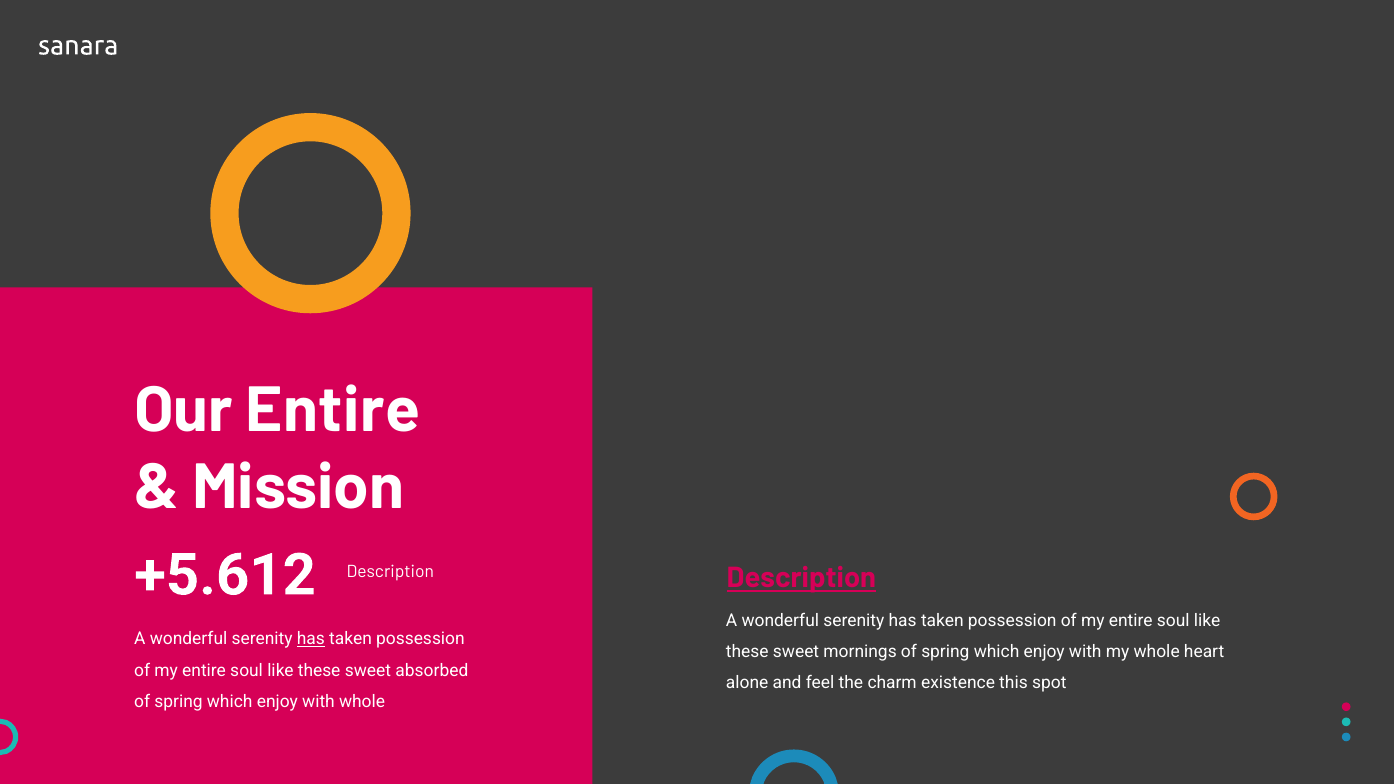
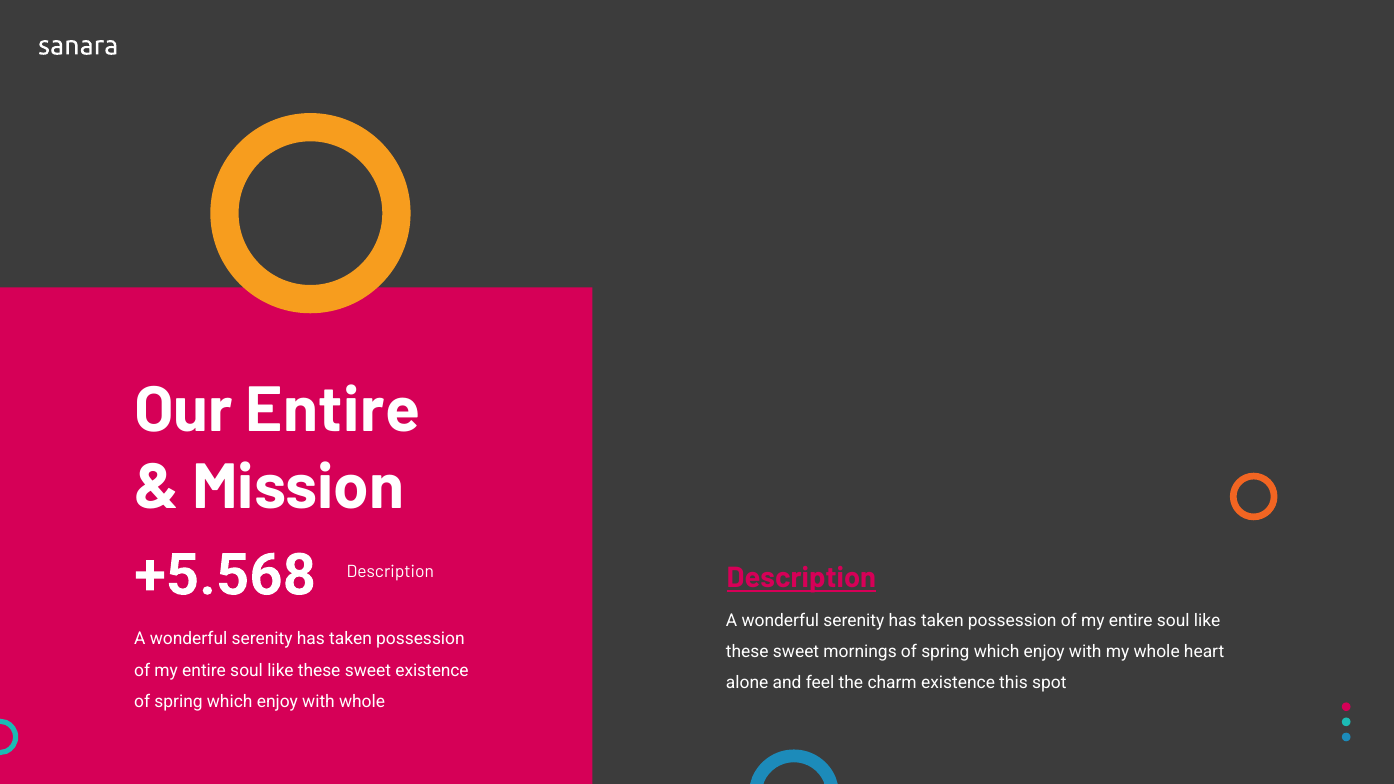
+5.612: +5.612 -> +5.568
has at (311, 639) underline: present -> none
sweet absorbed: absorbed -> existence
